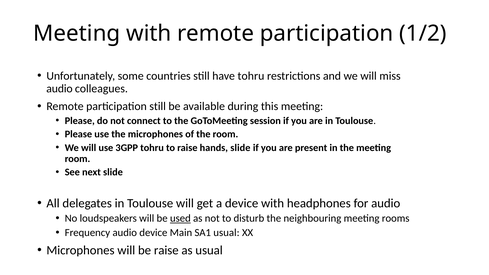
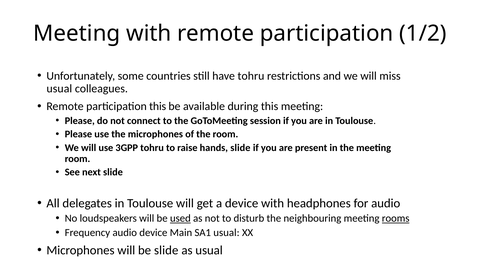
audio at (59, 89): audio -> usual
participation still: still -> this
rooms underline: none -> present
be raise: raise -> slide
